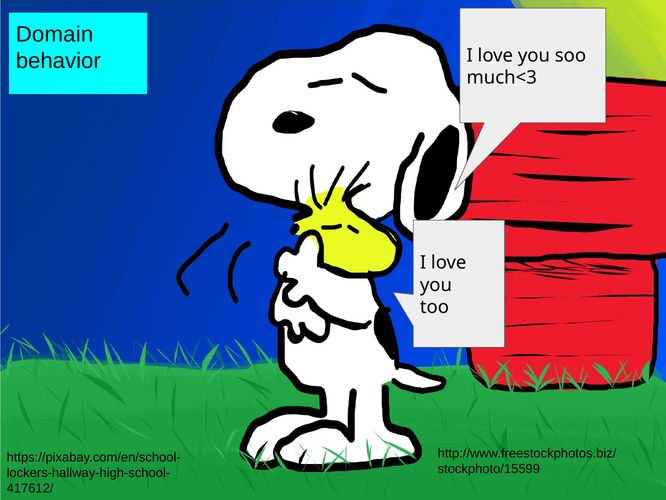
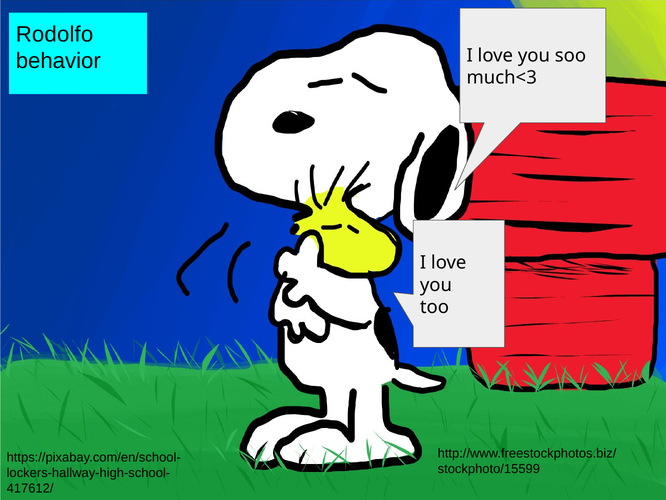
Domain: Domain -> Rodolfo
